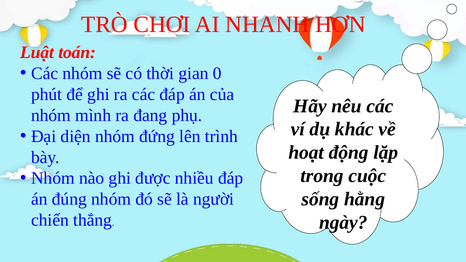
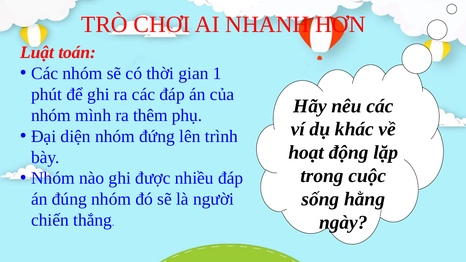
0: 0 -> 1
đang: đang -> thêm
